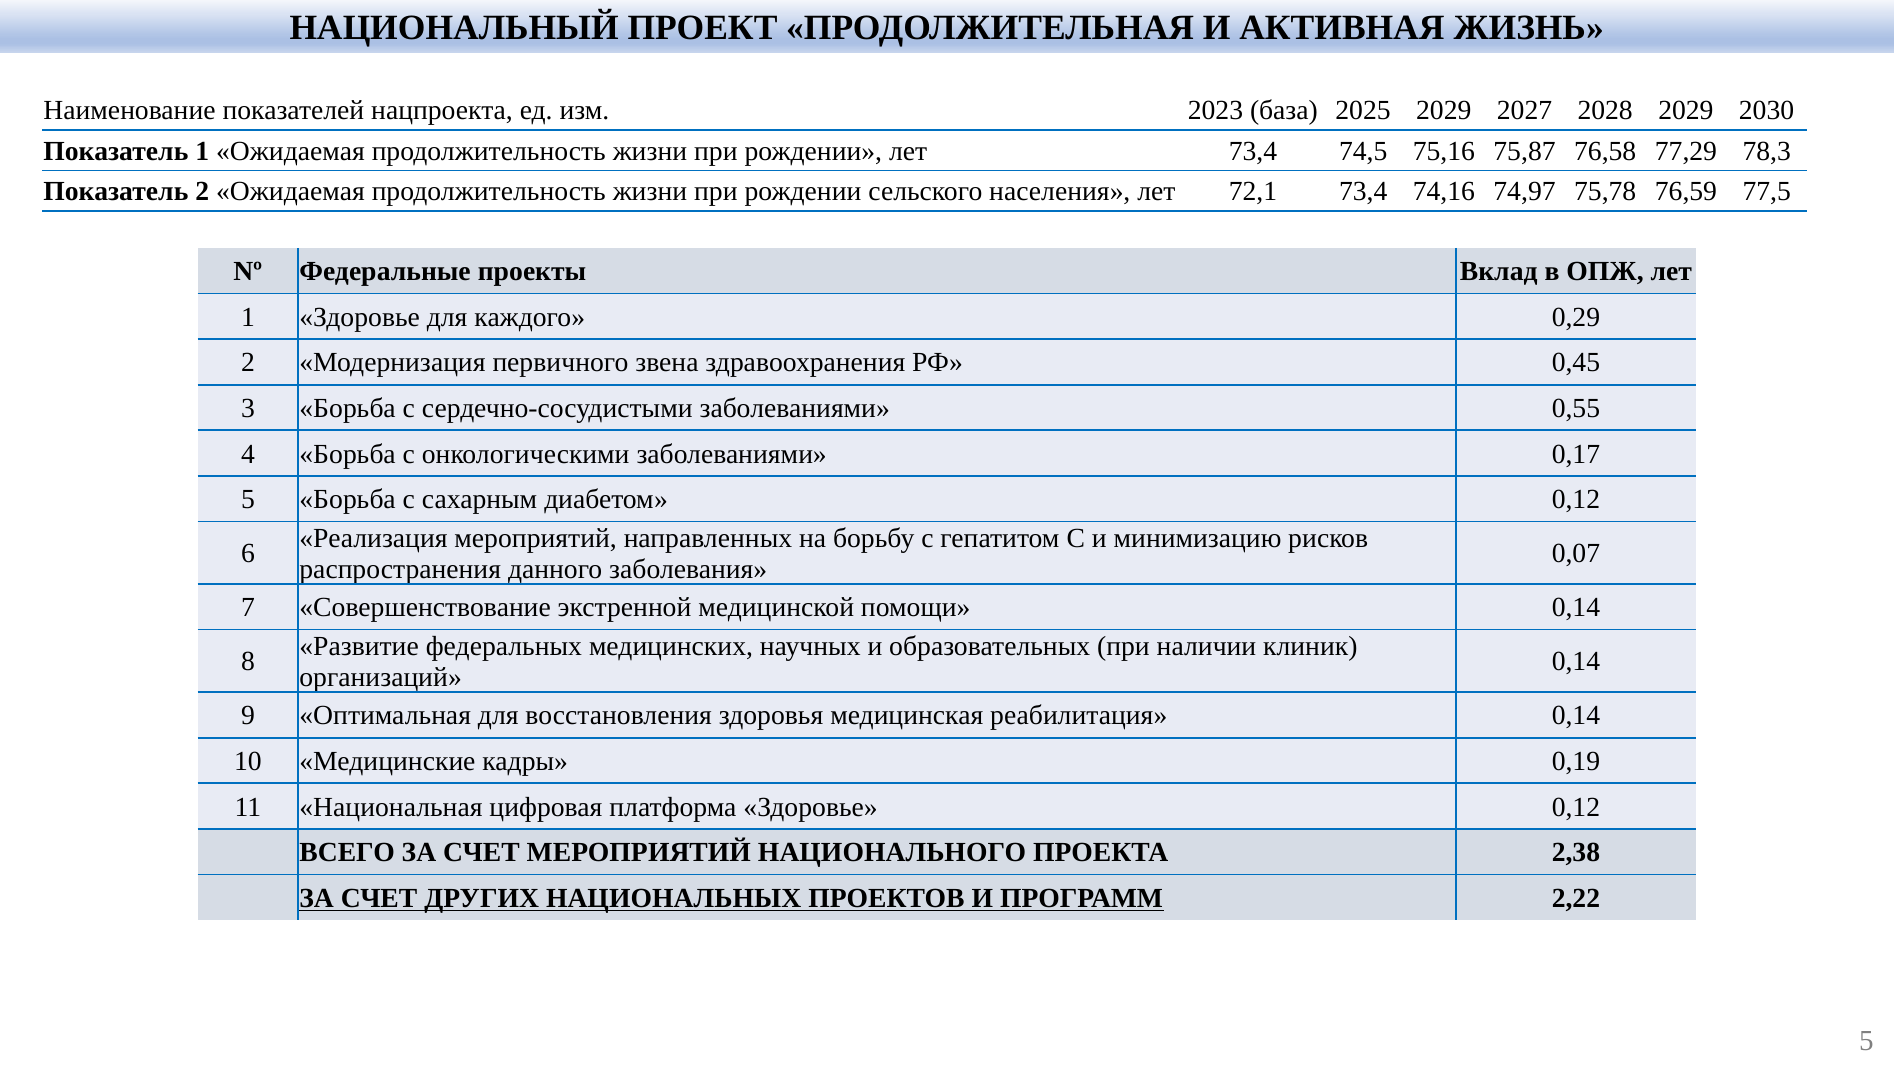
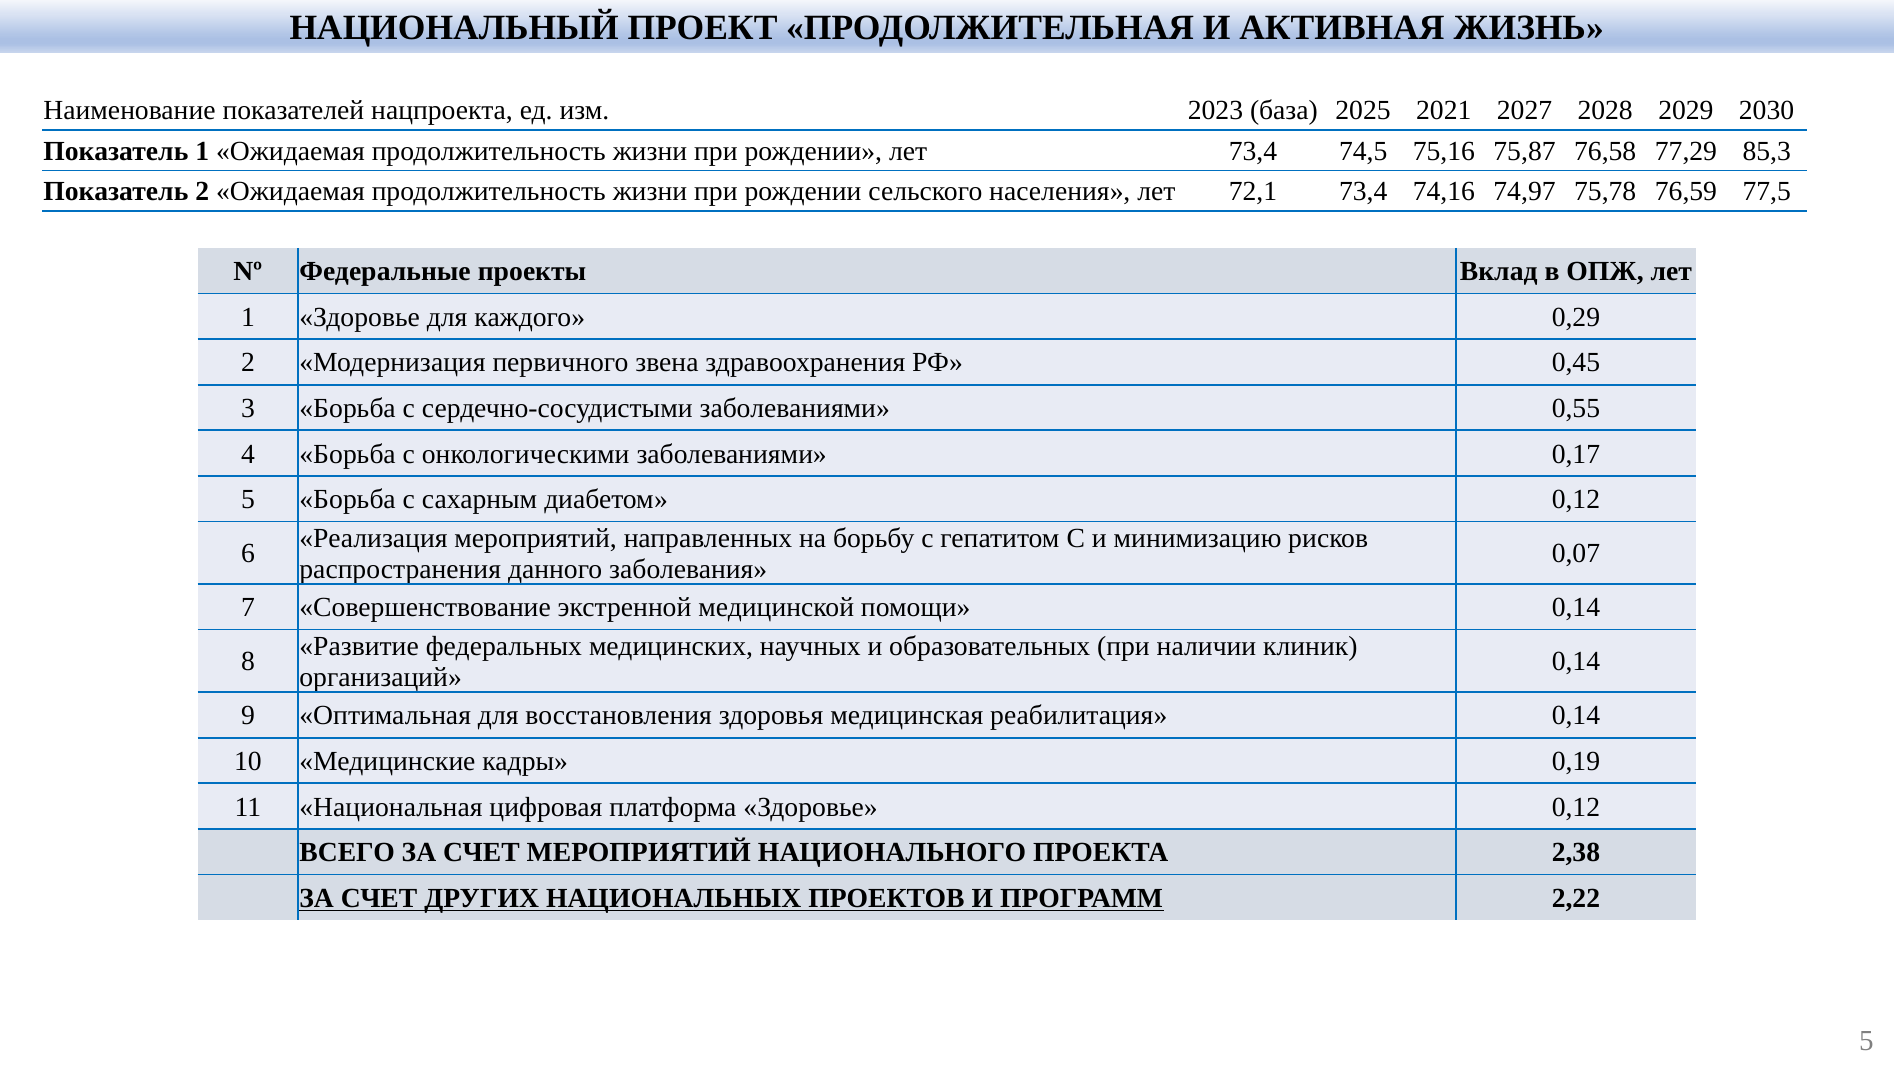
2025 2029: 2029 -> 2021
78,3: 78,3 -> 85,3
